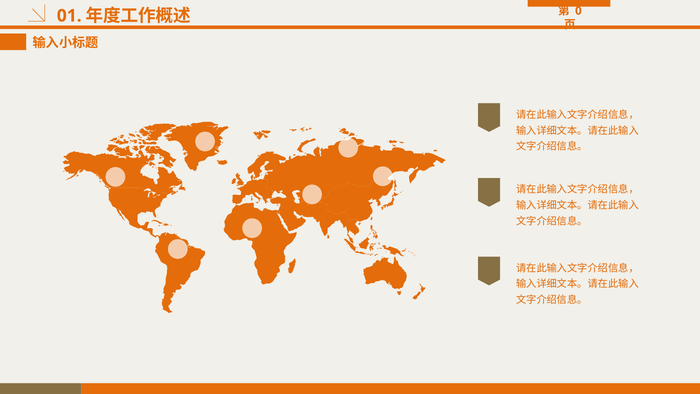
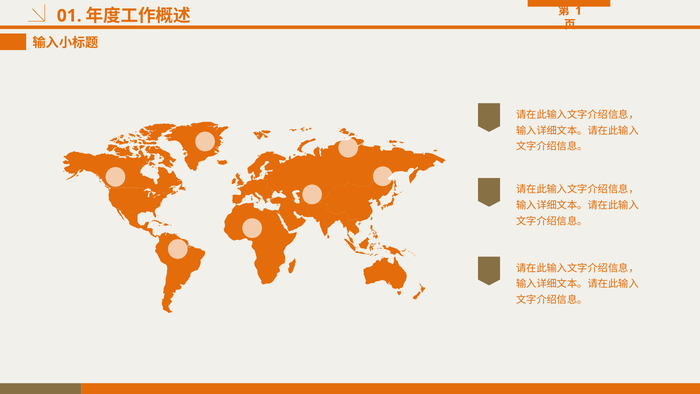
0: 0 -> 1
